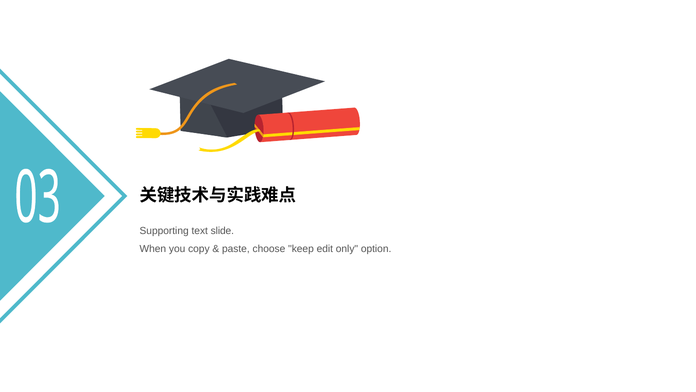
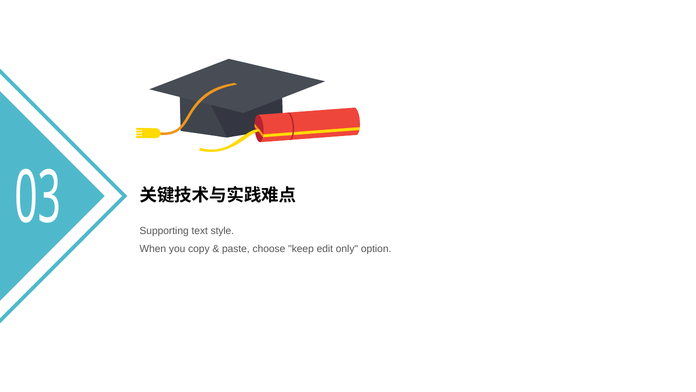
slide: slide -> style
